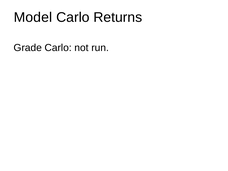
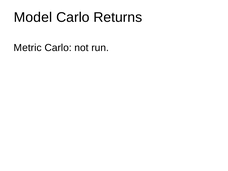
Grade: Grade -> Metric
